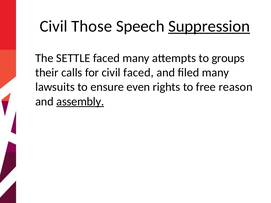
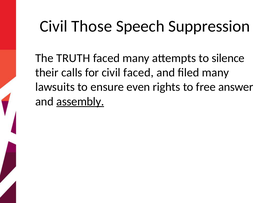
Suppression underline: present -> none
SETTLE: SETTLE -> TRUTH
groups: groups -> silence
reason: reason -> answer
